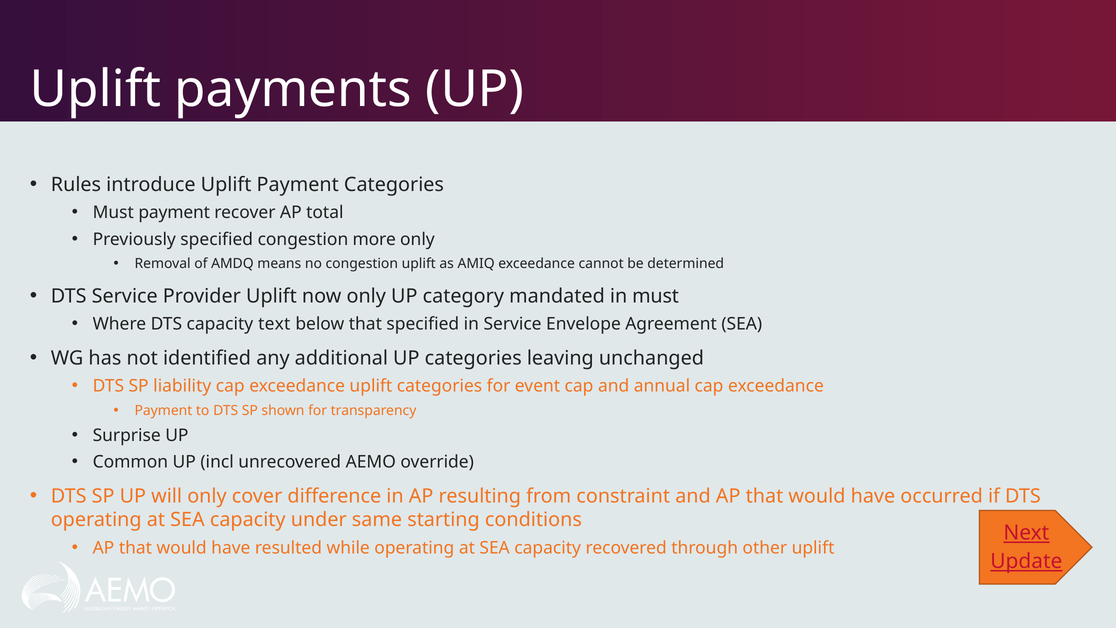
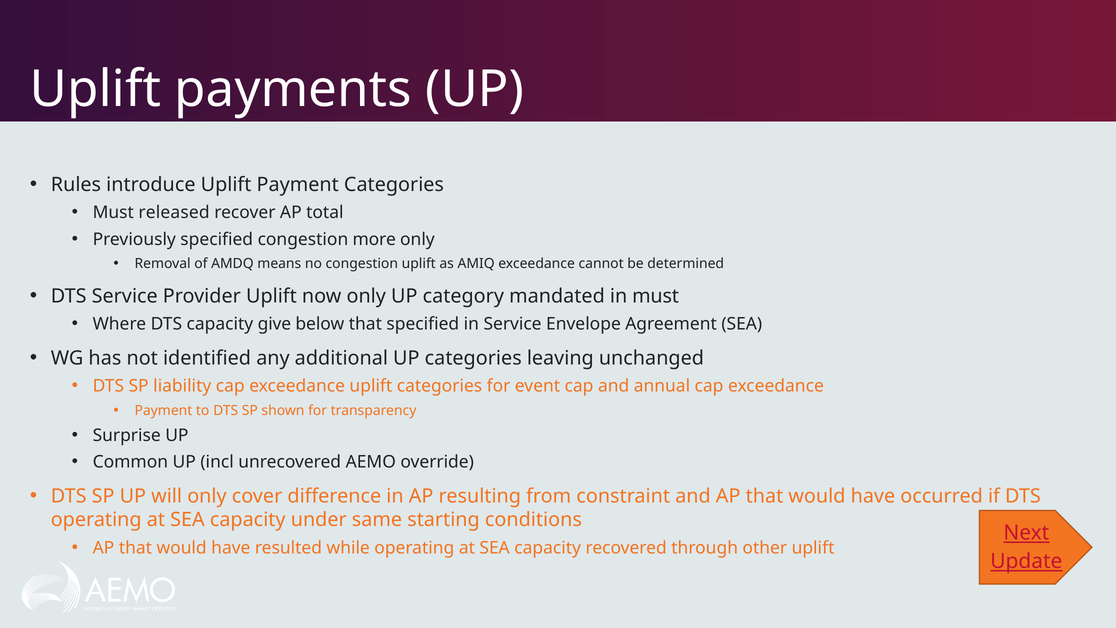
Must payment: payment -> released
text: text -> give
